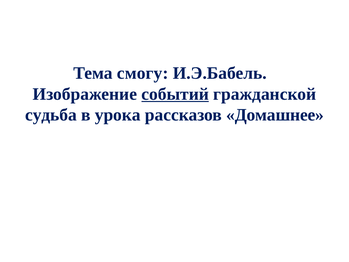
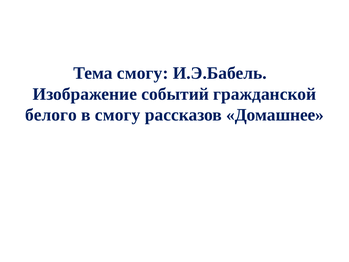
событий underline: present -> none
судьба: судьба -> белого
в урока: урока -> смогу
